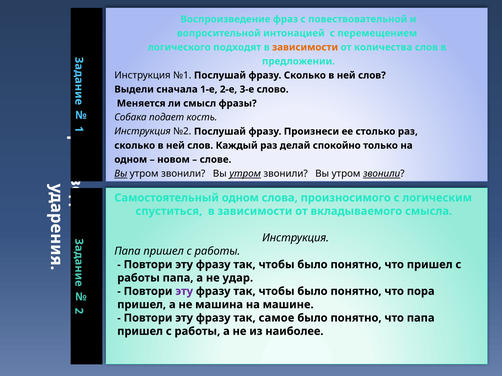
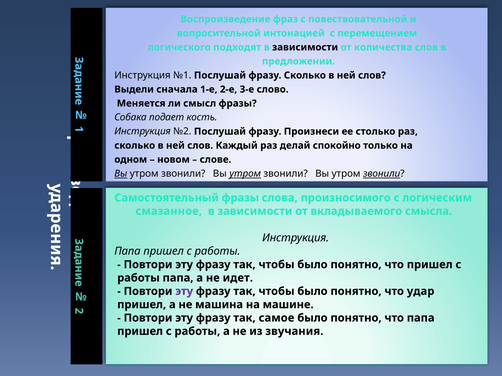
зависимости at (305, 47) colour: orange -> black
Самостоятельный одном: одном -> фразы
спуститься: спуститься -> смазанное
удар: удар -> идет
пора: пора -> удар
наиболее: наиболее -> звучания
